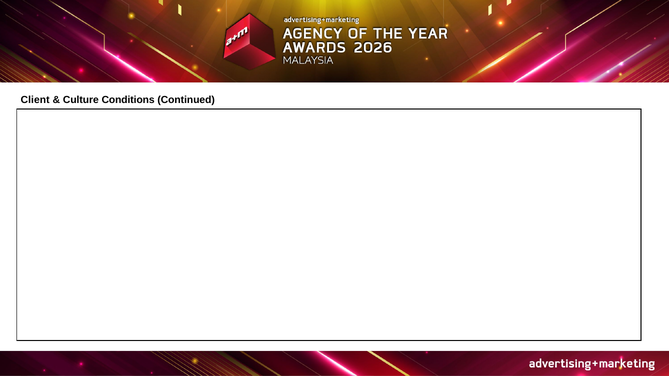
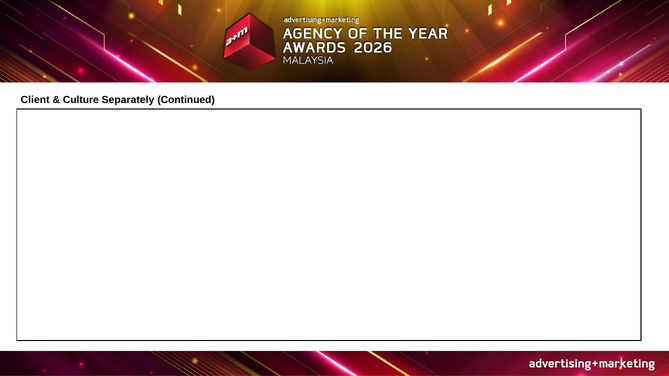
Conditions: Conditions -> Separately
